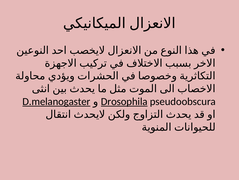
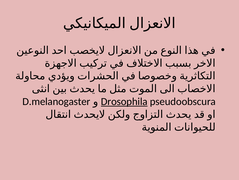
D.melanogaster underline: present -> none
